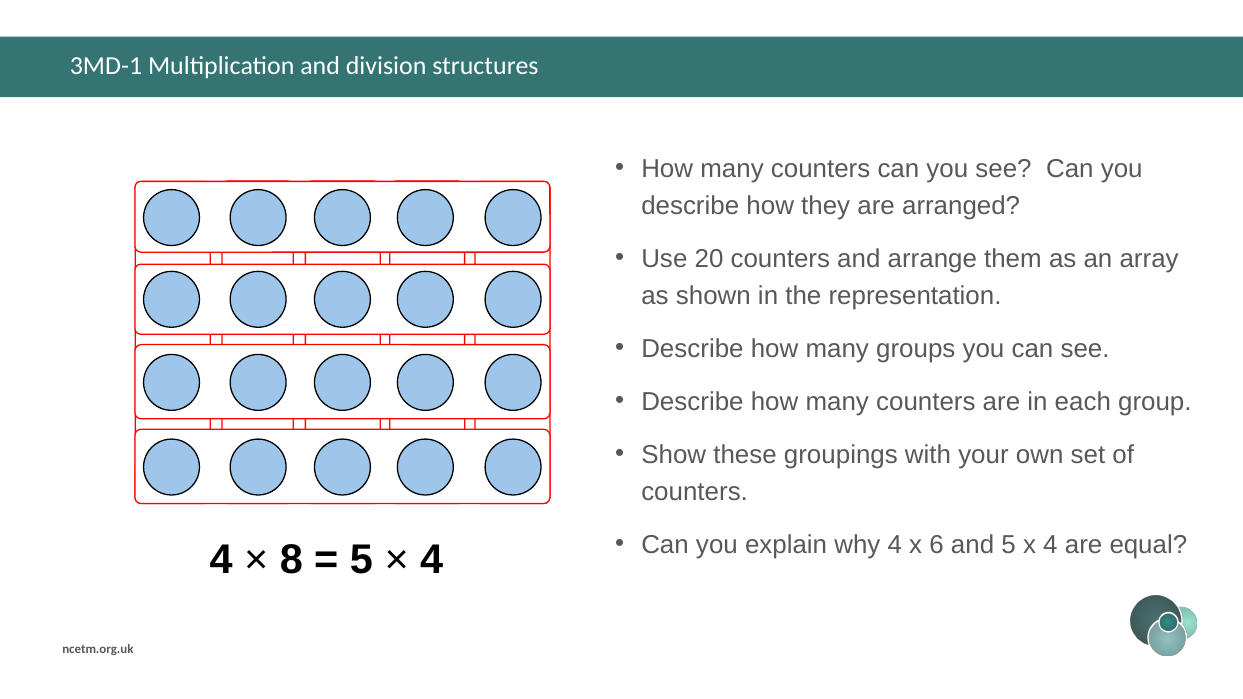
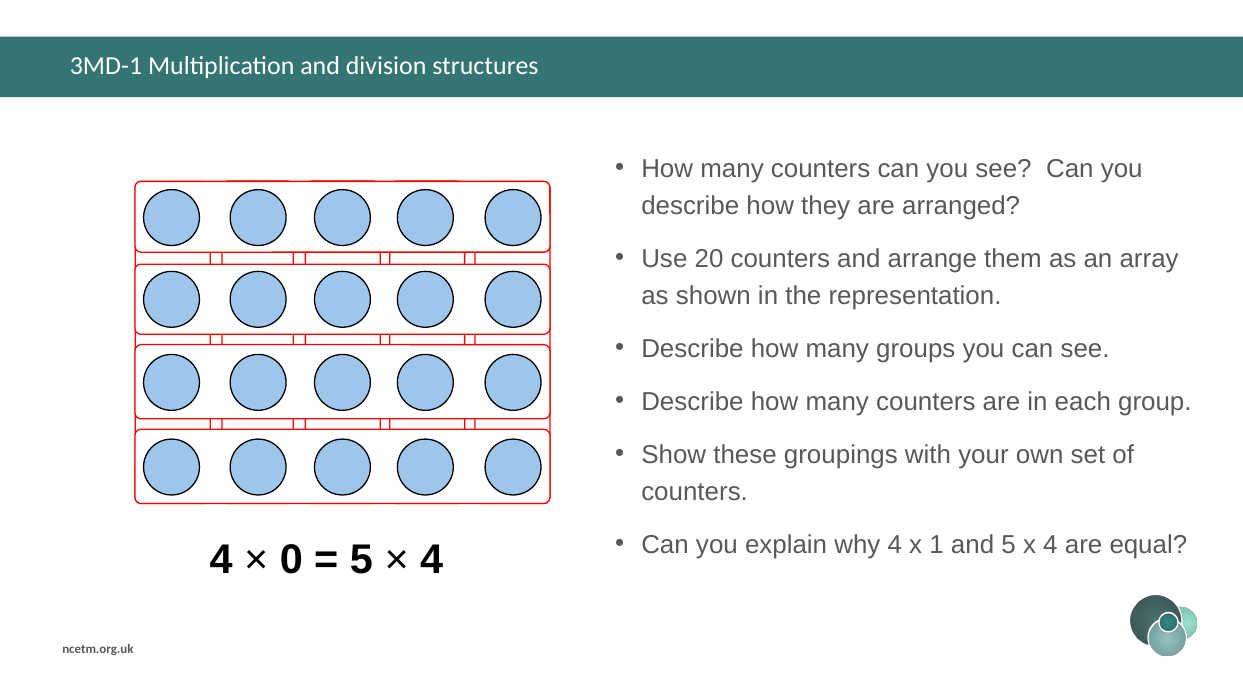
6: 6 -> 1
8: 8 -> 0
